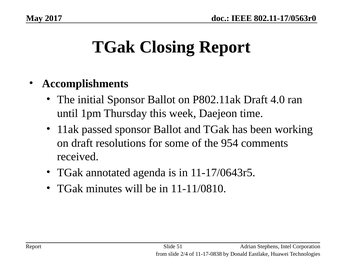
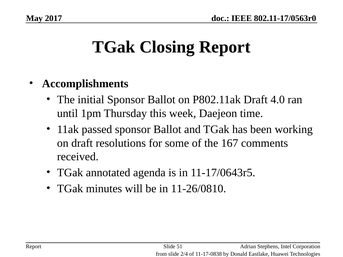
954: 954 -> 167
11-11/0810: 11-11/0810 -> 11-26/0810
